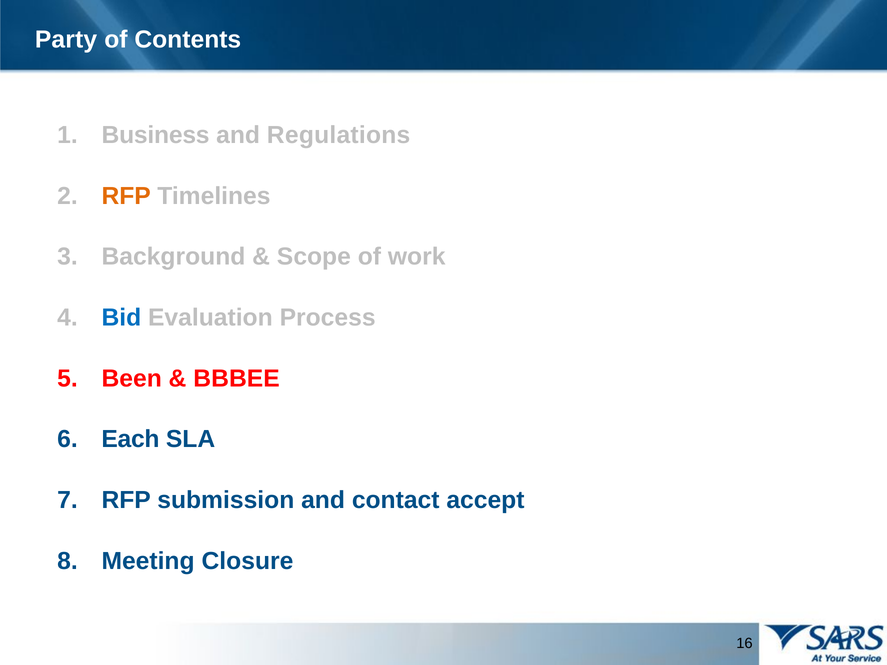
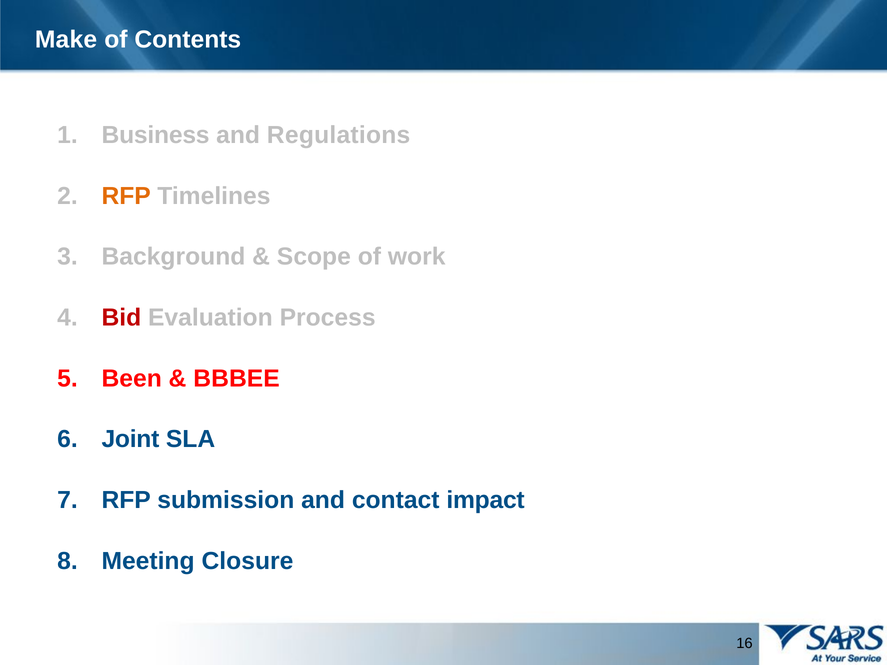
Party: Party -> Make
Bid colour: blue -> red
Each: Each -> Joint
accept: accept -> impact
